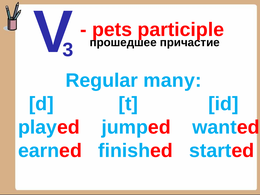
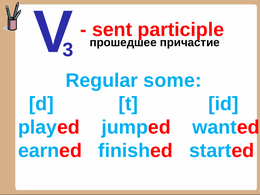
pets: pets -> sent
many: many -> some
